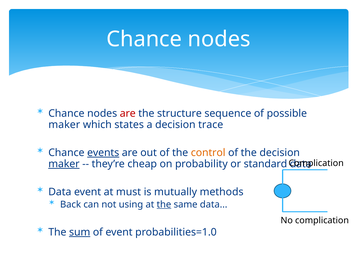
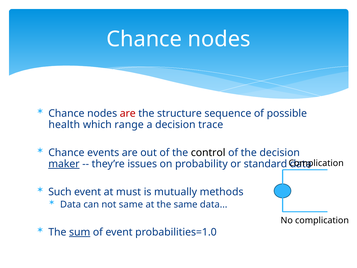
maker at (64, 124): maker -> health
states: states -> range
events underline: present -> none
control colour: orange -> black
cheap: cheap -> issues
Data at (60, 192): Data -> Such
Back at (71, 204): Back -> Data
not using: using -> same
the at (164, 204) underline: present -> none
